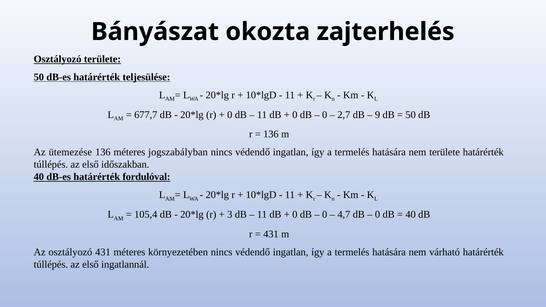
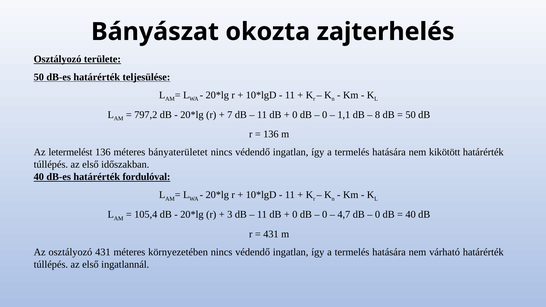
677,7: 677,7 -> 797,2
0 at (230, 115): 0 -> 7
2,7: 2,7 -> 1,1
9: 9 -> 8
ütemezése: ütemezése -> letermelést
jogszabályban: jogszabályban -> bányaterületet
nem területe: területe -> kikötött
